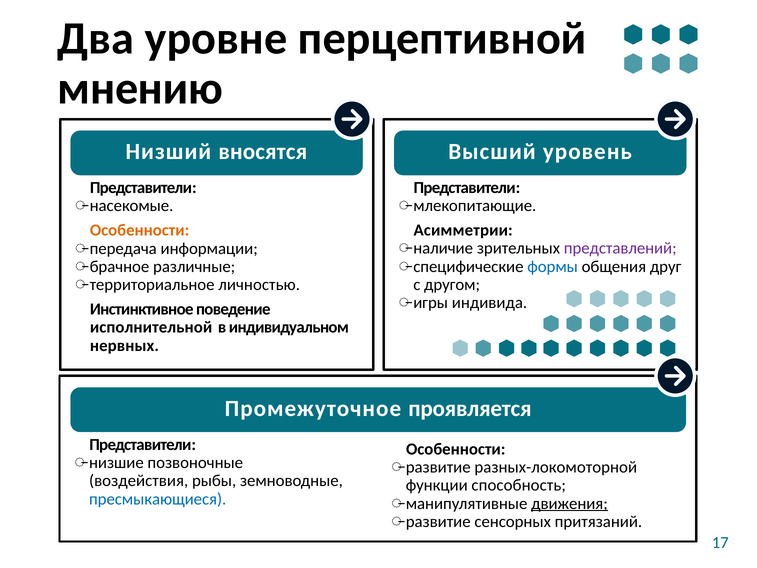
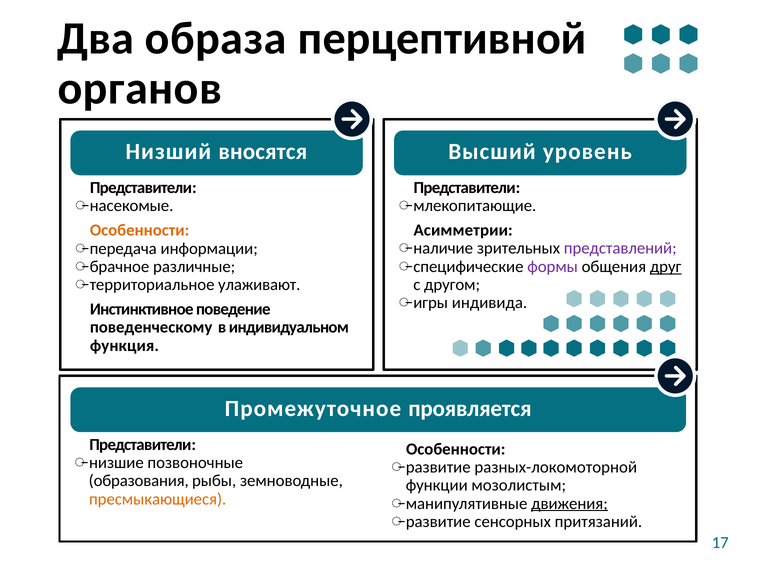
уровне: уровне -> образа
мнению: мнению -> органов
формы colour: blue -> purple
друг underline: none -> present
личностью: личностью -> улаживают
исполнительной: исполнительной -> поведенческому
нервных: нервных -> функция
воздействия: воздействия -> образования
способность: способность -> мозолистым
пресмыкающиеся colour: blue -> orange
